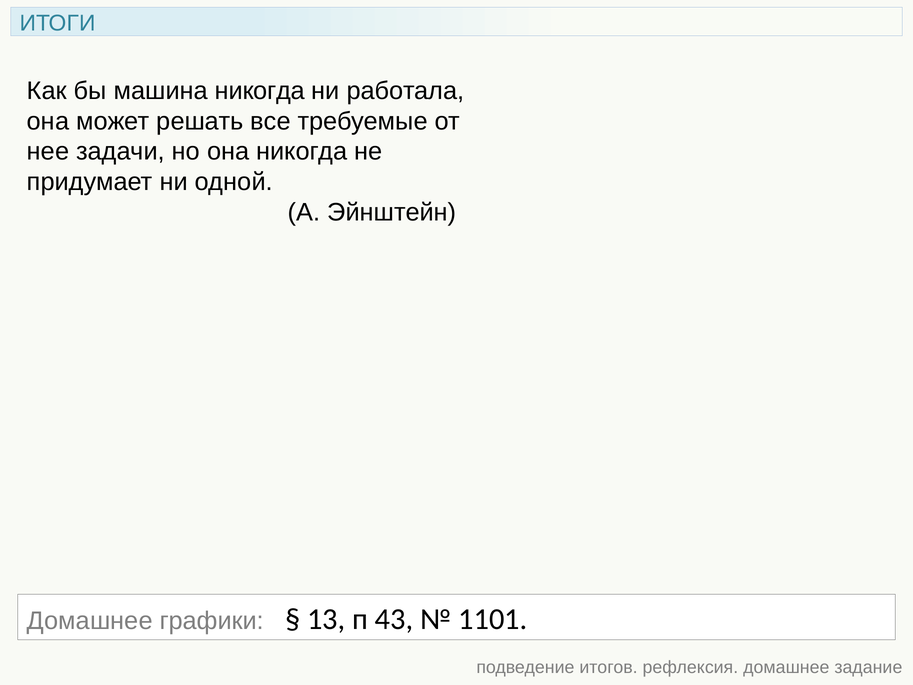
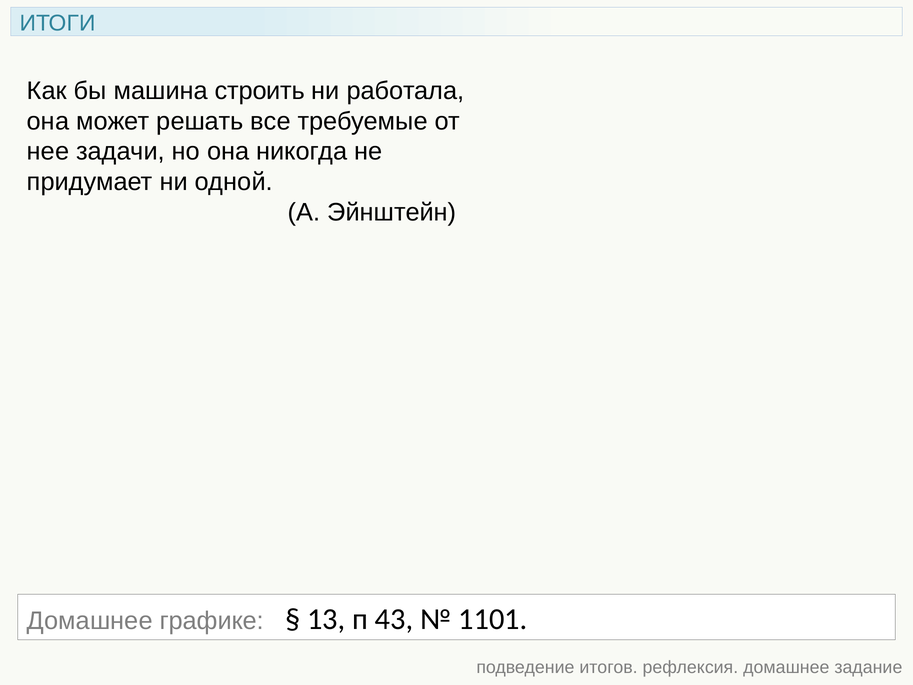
машина никогда: никогда -> строить
графики: графики -> графике
